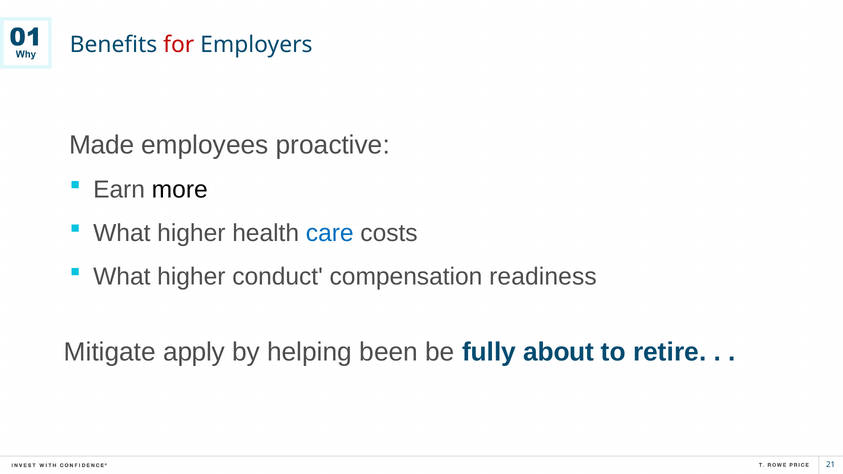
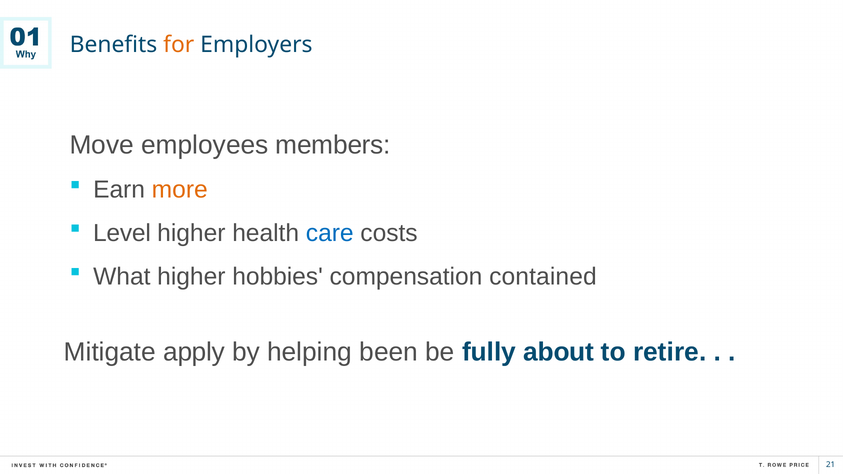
for colour: red -> orange
Made: Made -> Move
proactive: proactive -> members
more colour: black -> orange
What at (122, 233): What -> Level
conduct: conduct -> hobbies
readiness: readiness -> contained
